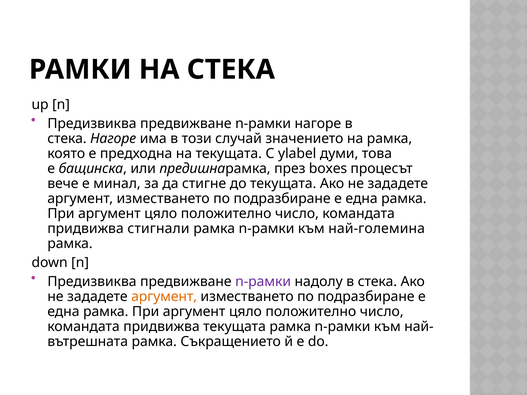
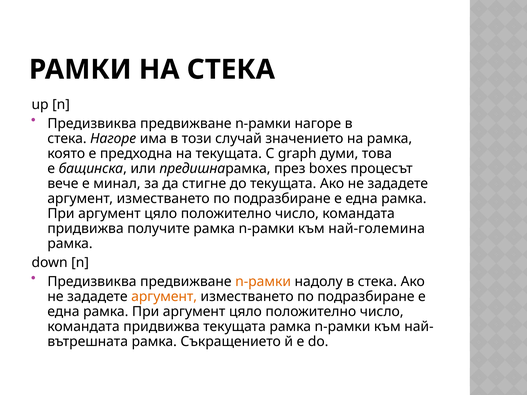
ylabel: ylabel -> graph
стигнали: стигнали -> получите
n-рамки at (263, 282) colour: purple -> orange
